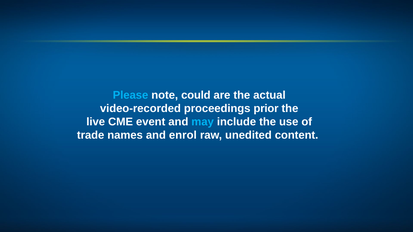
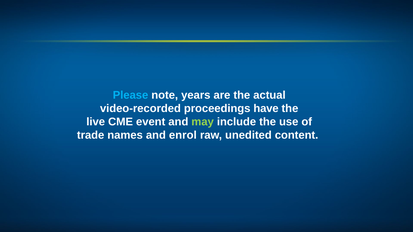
could: could -> years
prior: prior -> have
may colour: light blue -> light green
